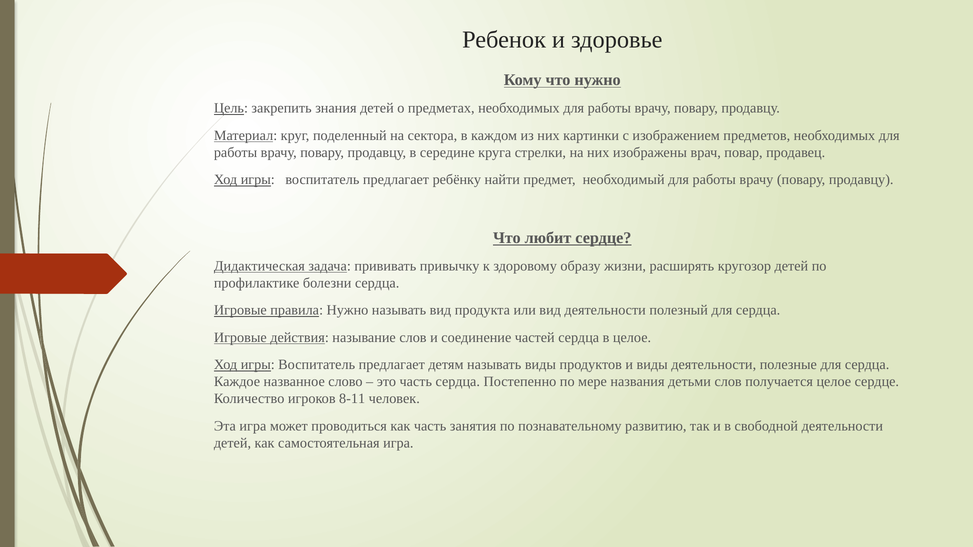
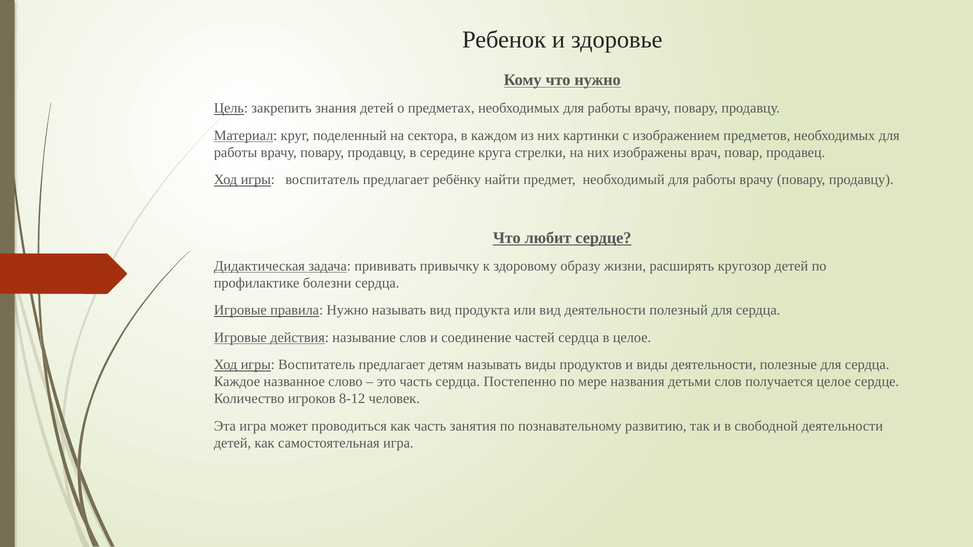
8-11: 8-11 -> 8-12
